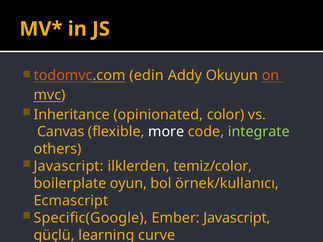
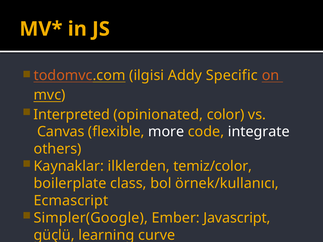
edin: edin -> ilgisi
Okuyun: Okuyun -> Specific
Inheritance: Inheritance -> Interpreted
integrate colour: light green -> white
Javascript at (69, 166): Javascript -> Kaynaklar
oyun: oyun -> class
Specific(Google: Specific(Google -> Simpler(Google
